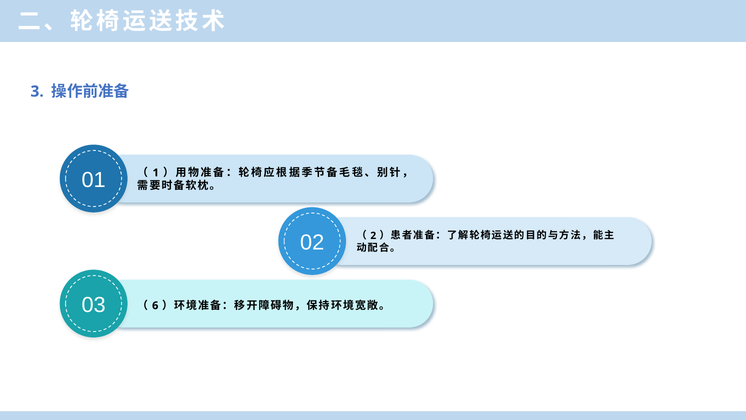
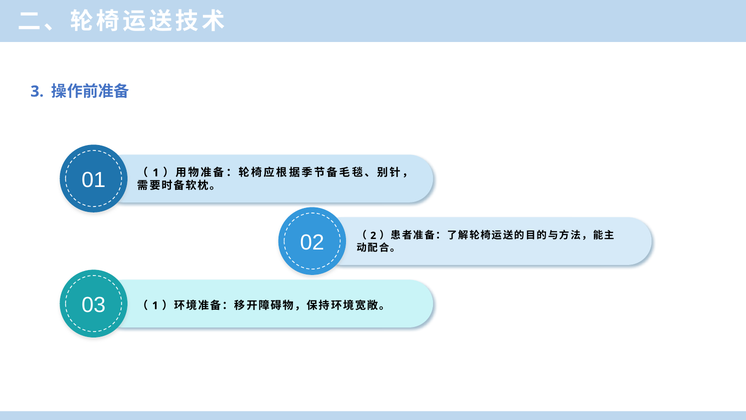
6 at (155, 305): 6 -> 1
